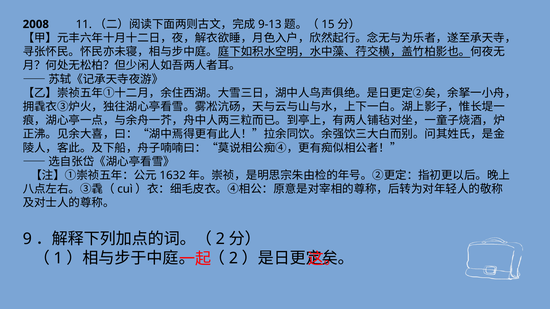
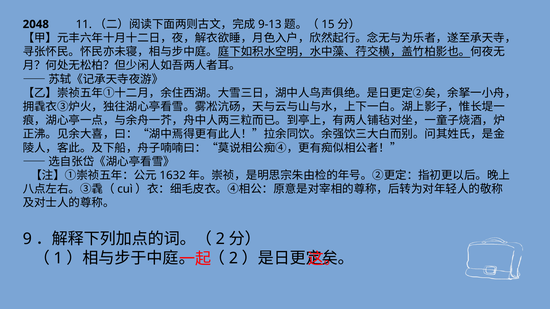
2008: 2008 -> 2048
